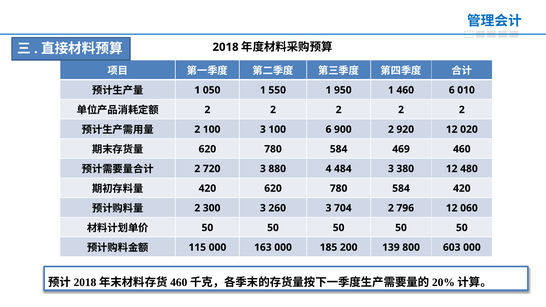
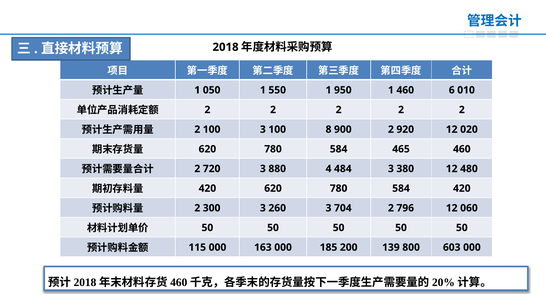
100 6: 6 -> 8
469: 469 -> 465
